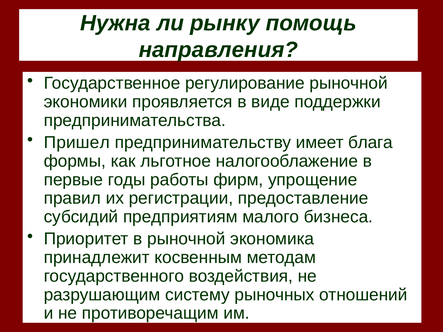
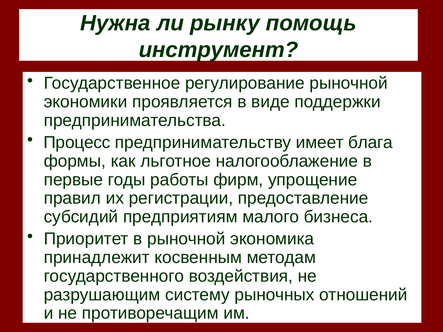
направления: направления -> инструмент
Пришел: Пришел -> Процесс
